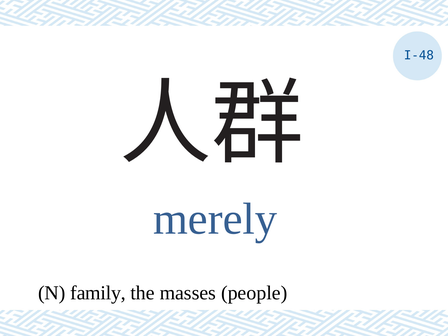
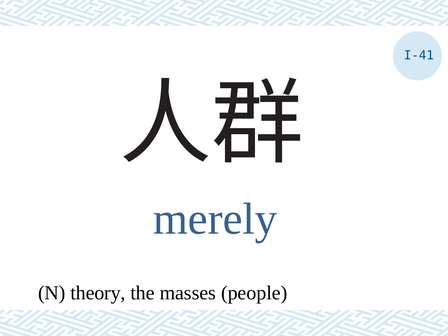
I-48: I-48 -> I-41
family: family -> theory
